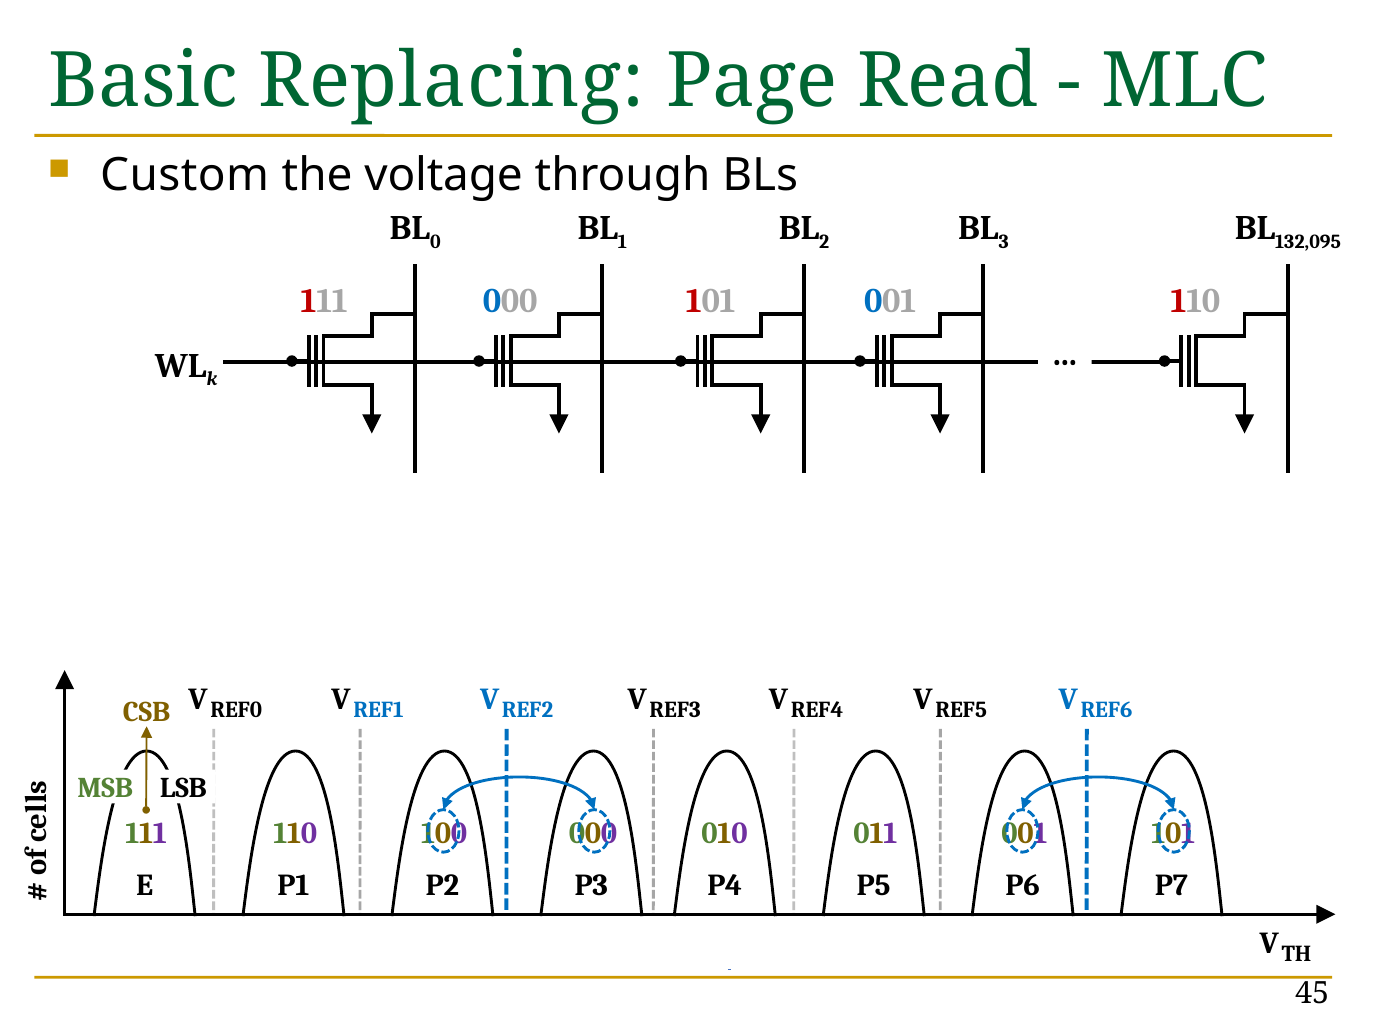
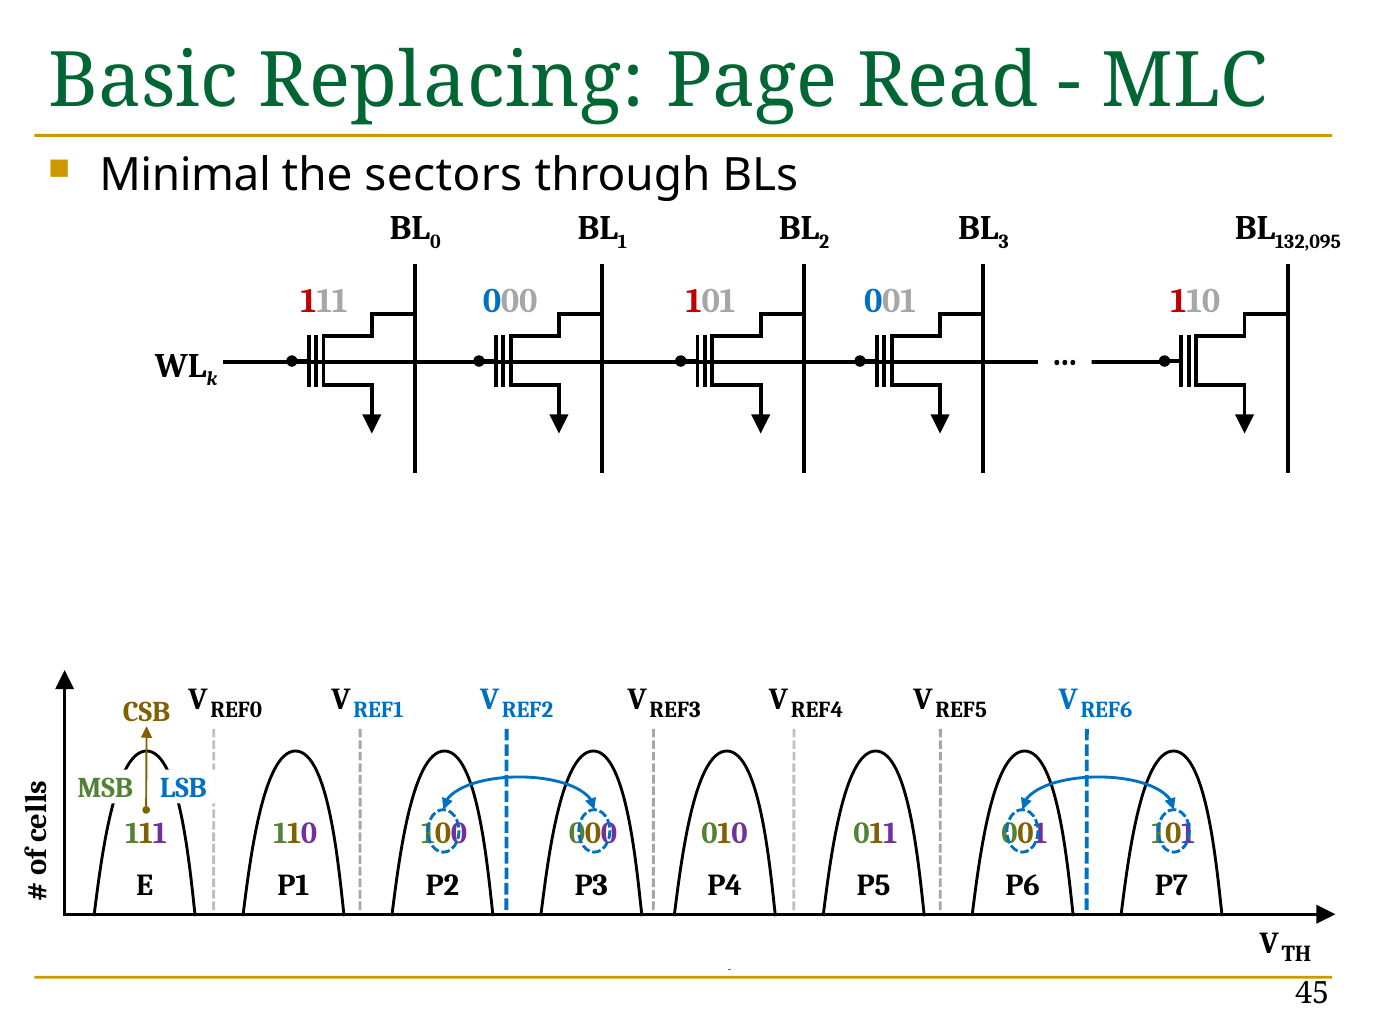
Custom: Custom -> Minimal
voltage: voltage -> sectors
LSB colour: black -> blue
